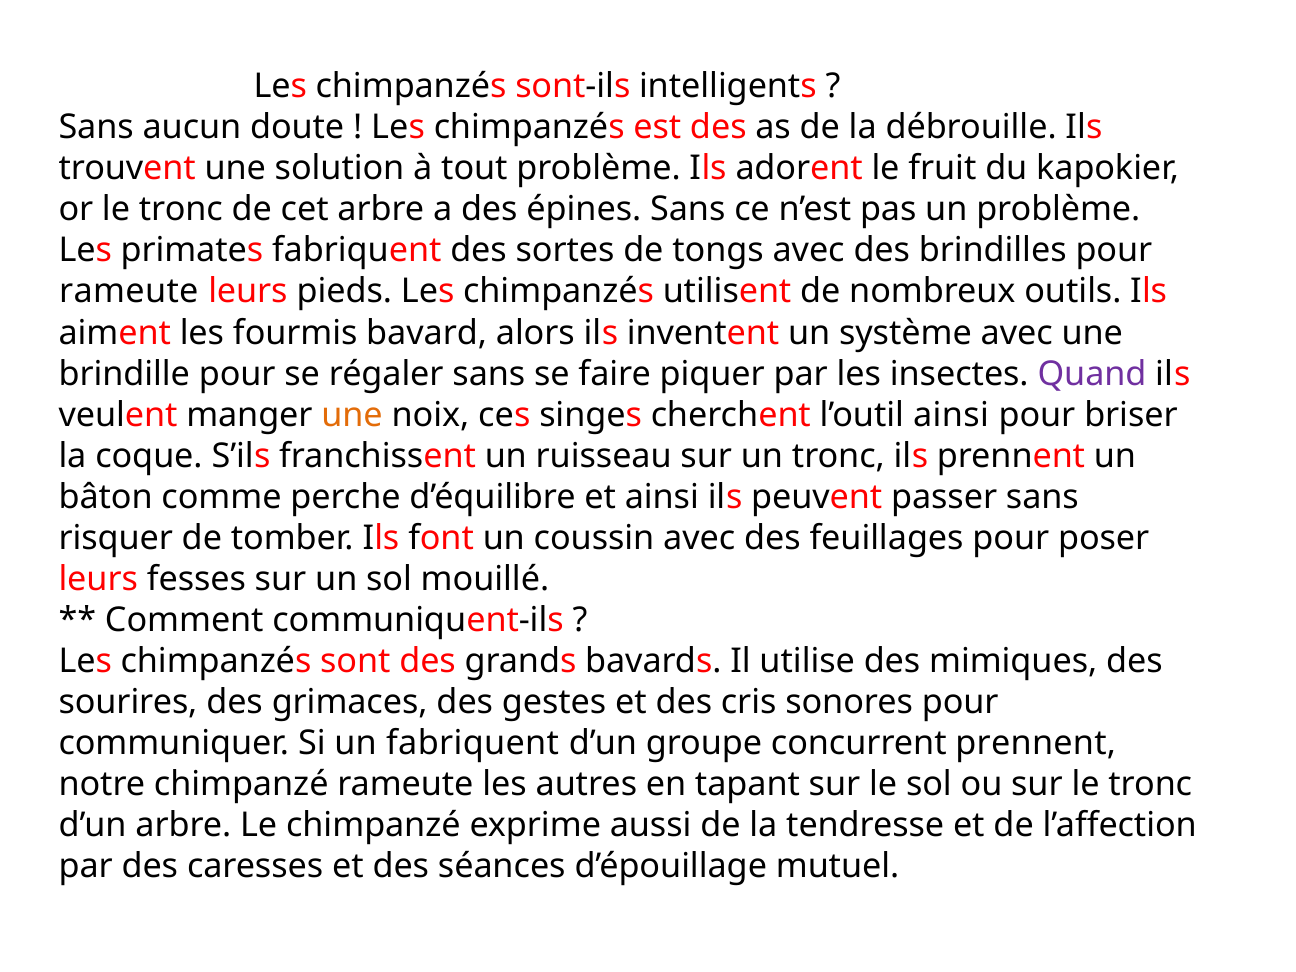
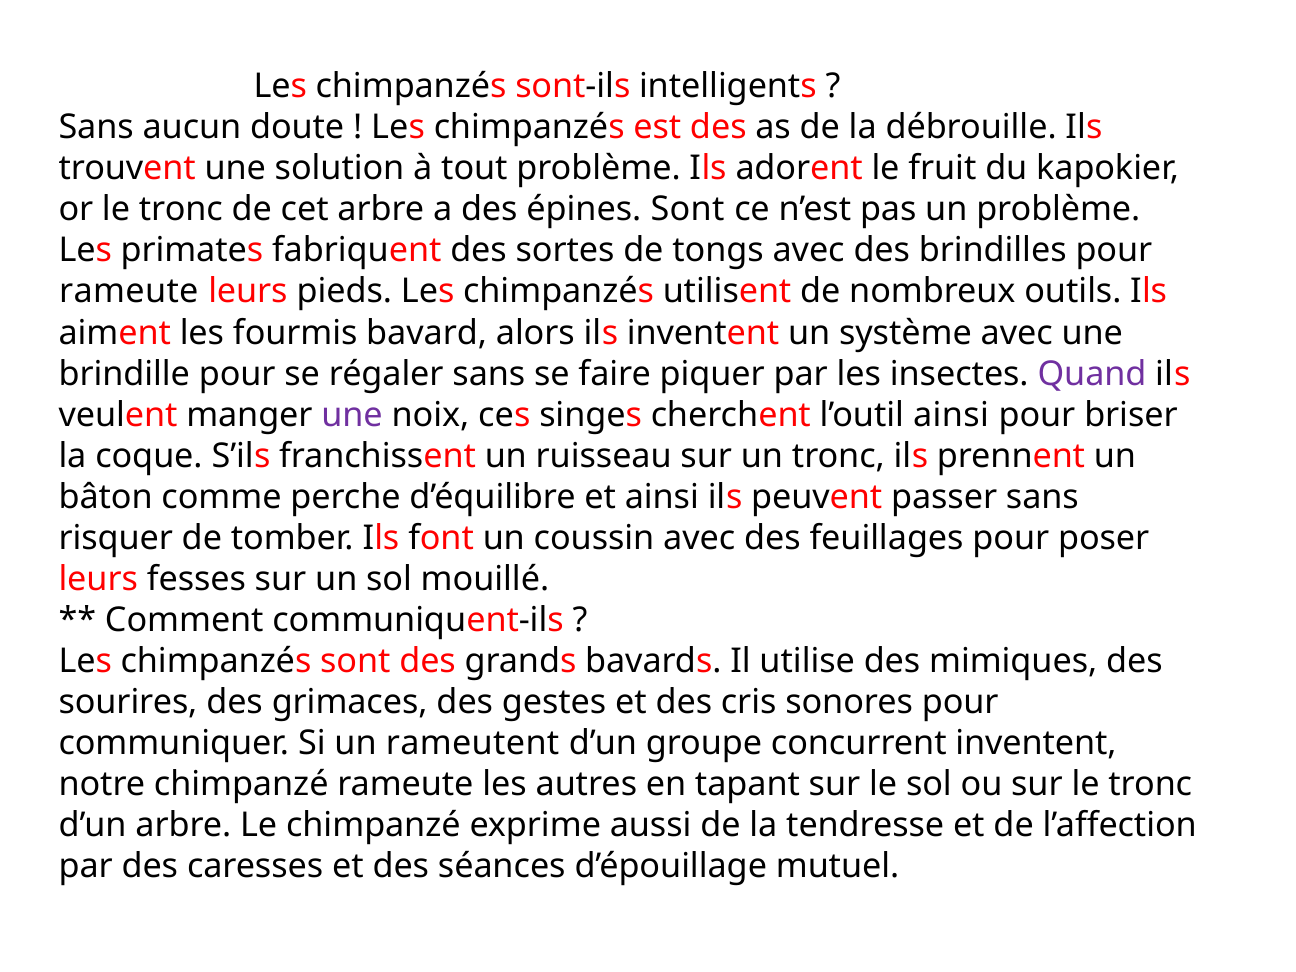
épines Sans: Sans -> Sont
une at (352, 415) colour: orange -> purple
un fabriquent: fabriquent -> rameutent
concurrent prennent: prennent -> inventent
